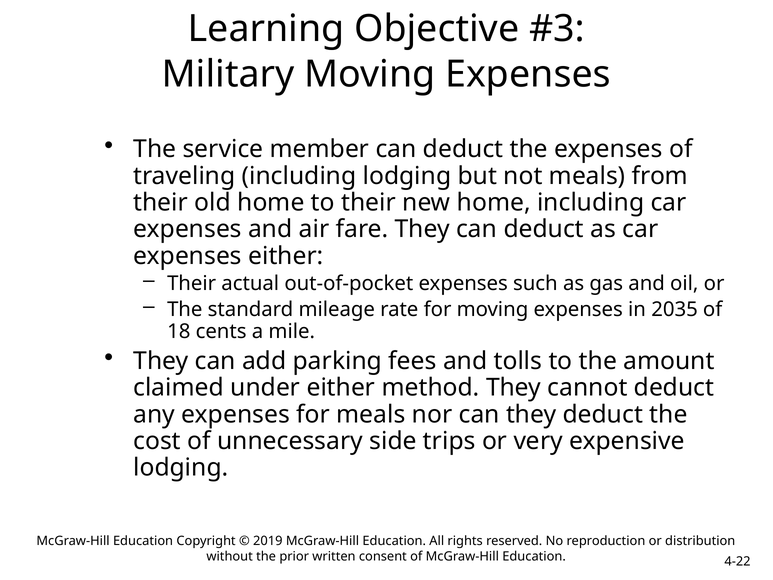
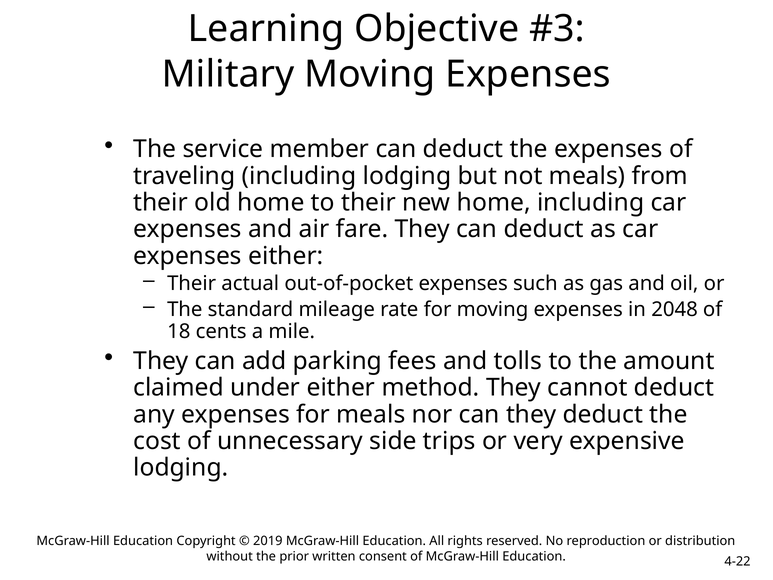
2035: 2035 -> 2048
